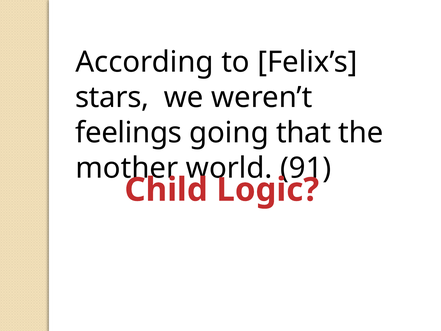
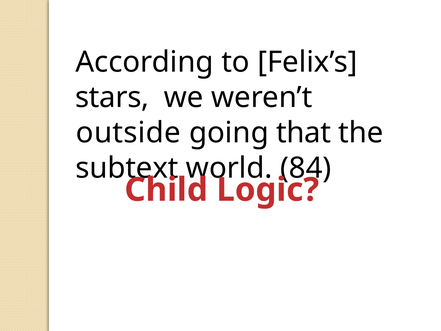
feelings: feelings -> outside
mother: mother -> subtext
91: 91 -> 84
